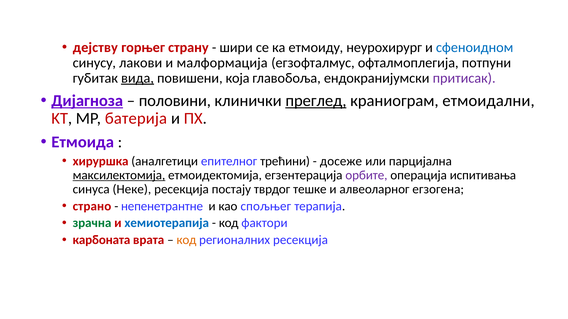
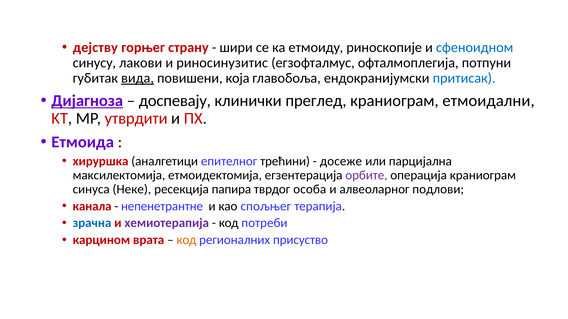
неурохирург: неурохирург -> риноскопије
малформација: малформација -> риносинузитис
притисак colour: purple -> blue
половини: половини -> доспевају
преглед underline: present -> none
батерија: батерија -> утврдити
максилектомија underline: present -> none
операција испитивања: испитивања -> краниограм
постају: постају -> папира
тешке: тешке -> особа
егзогена: егзогена -> подлови
страно: страно -> канала
зрачна colour: green -> blue
хемиотерапија colour: blue -> purple
фактори: фактори -> потреби
карбоната: карбоната -> карцином
регионалних ресекција: ресекција -> присуство
